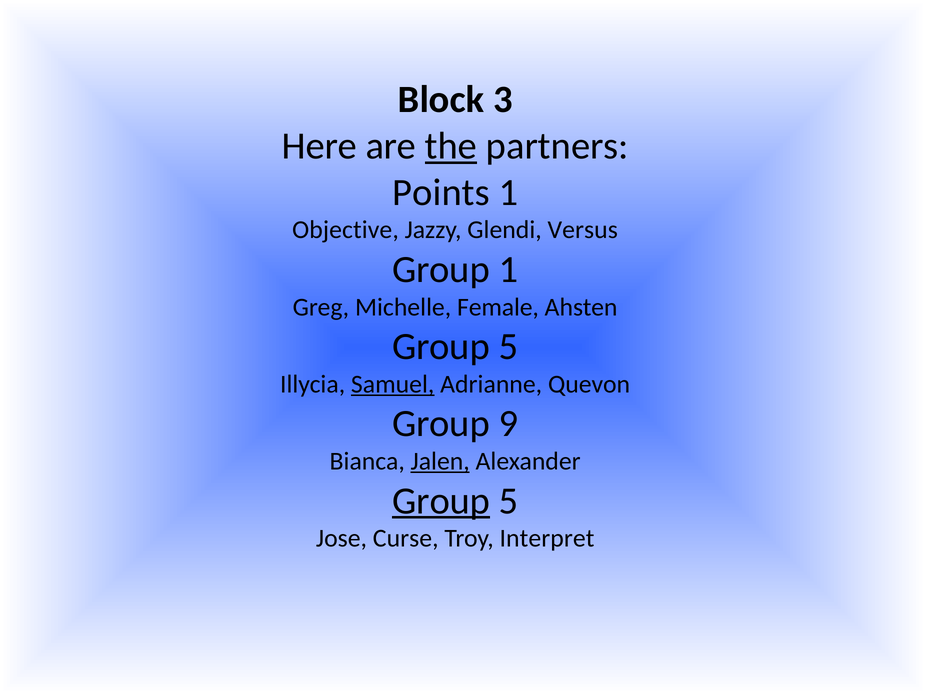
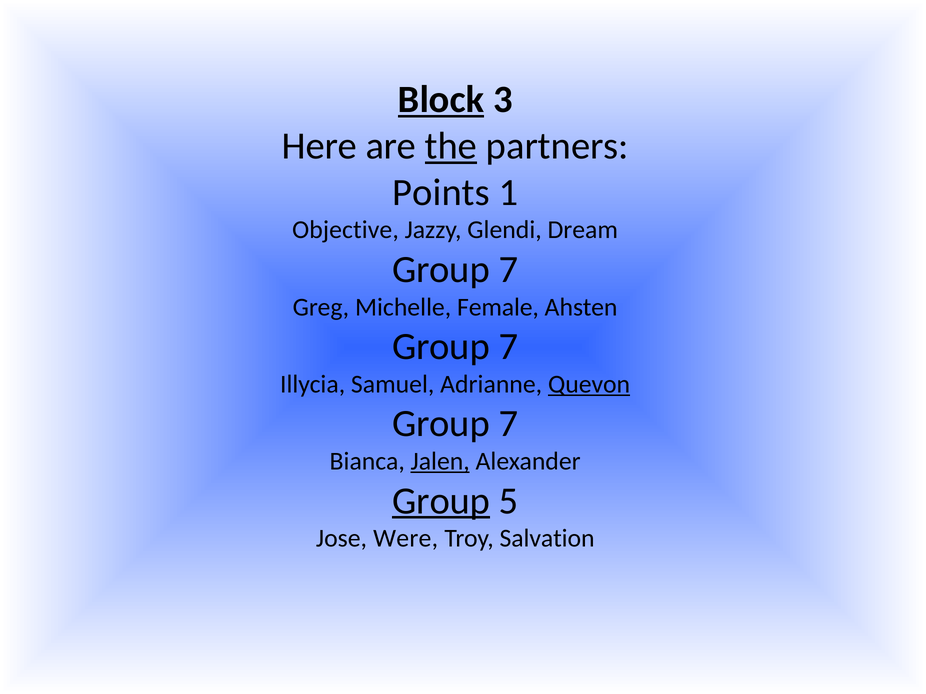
Block underline: none -> present
Versus: Versus -> Dream
1 at (508, 270): 1 -> 7
5 at (508, 347): 5 -> 7
Samuel underline: present -> none
Quevon underline: none -> present
9 at (508, 424): 9 -> 7
Curse: Curse -> Were
Interpret: Interpret -> Salvation
